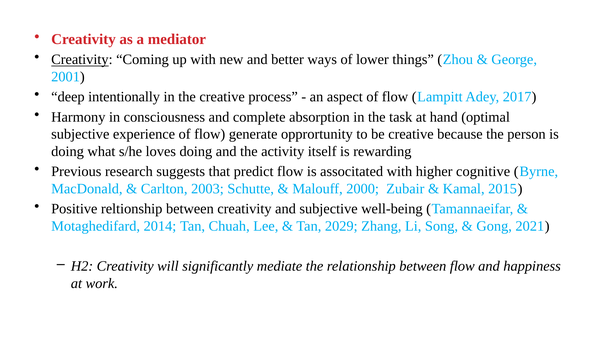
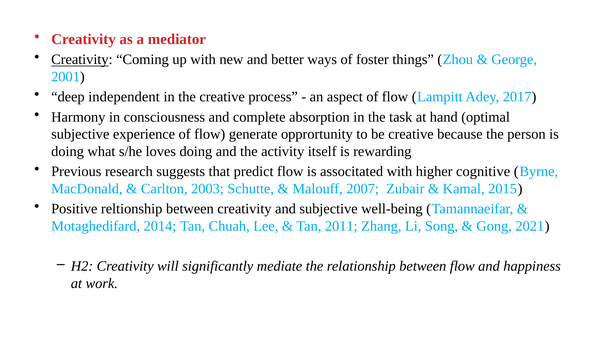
lower: lower -> foster
intentionally: intentionally -> independent
2000: 2000 -> 2007
2029: 2029 -> 2011
